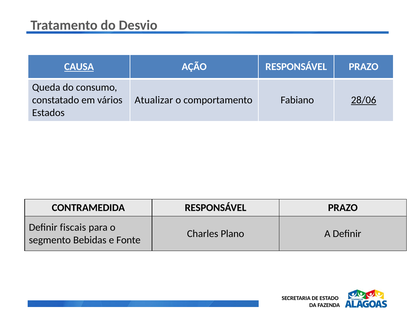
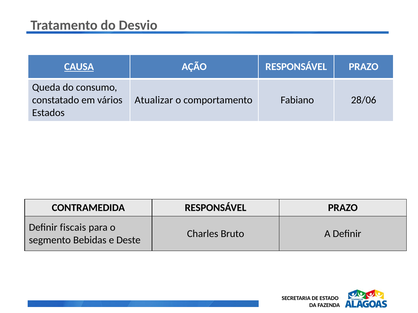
28/06 underline: present -> none
Plano: Plano -> Bruto
Fonte: Fonte -> Deste
